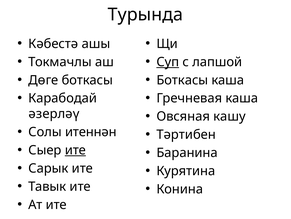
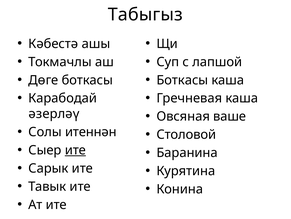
Турында: Турында -> Табыгыз
Суп underline: present -> none
кашу: кашу -> ваше
Тәртибен: Тәртибен -> Столовой
